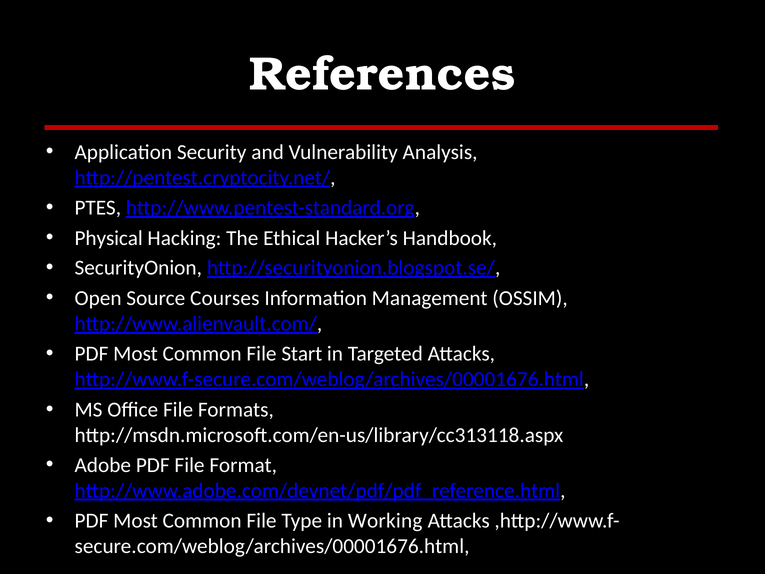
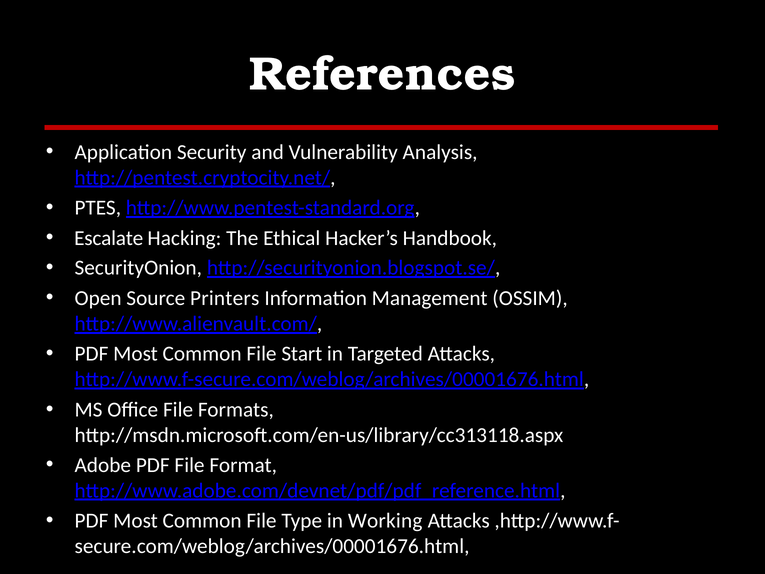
Physical: Physical -> Escalate
Courses: Courses -> Printers
